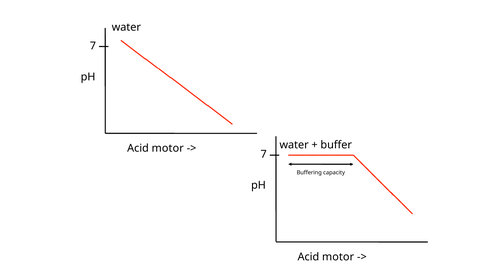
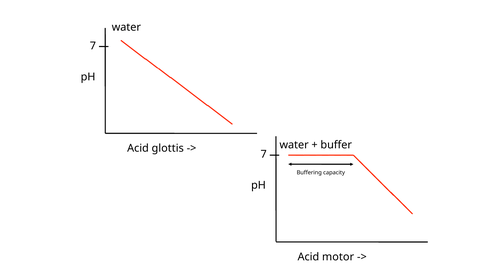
motor at (168, 148): motor -> glottis
